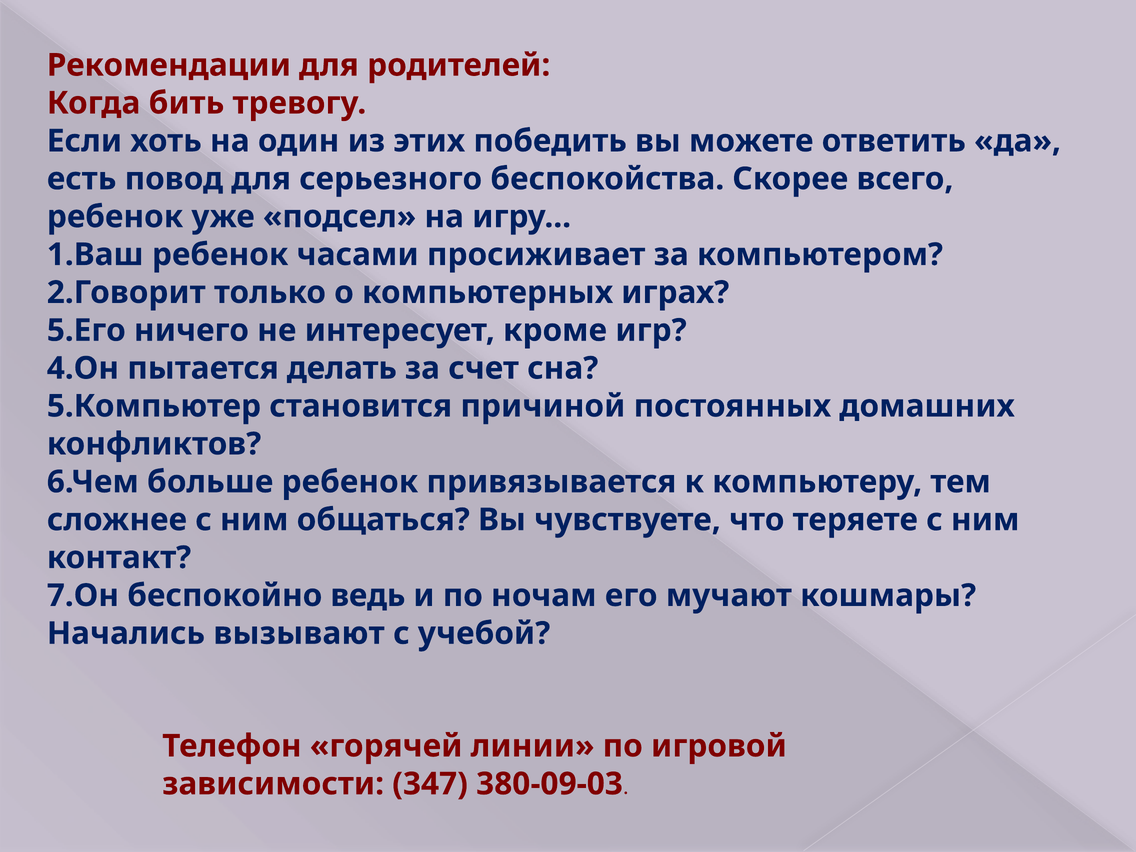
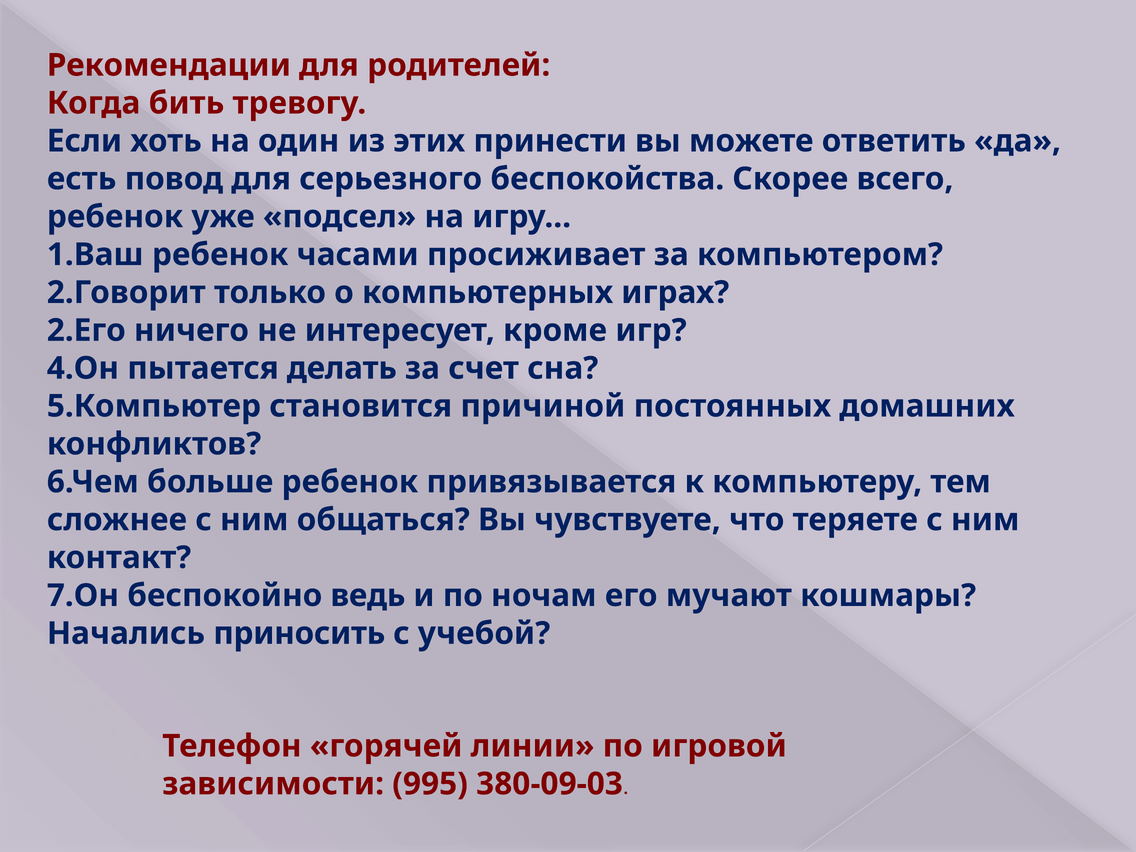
победить: победить -> принести
5.Его: 5.Его -> 2.Его
вызывают: вызывают -> приносить
347: 347 -> 995
